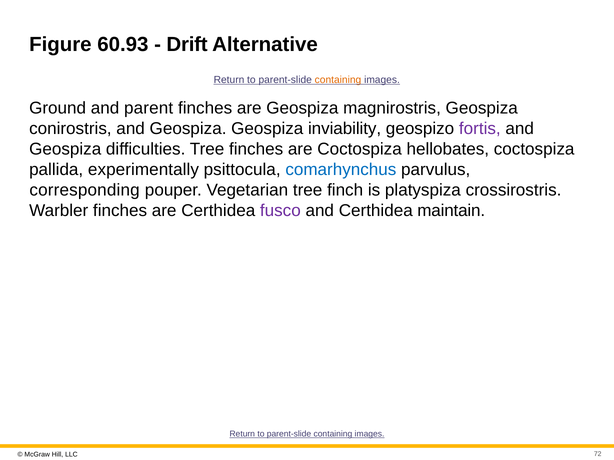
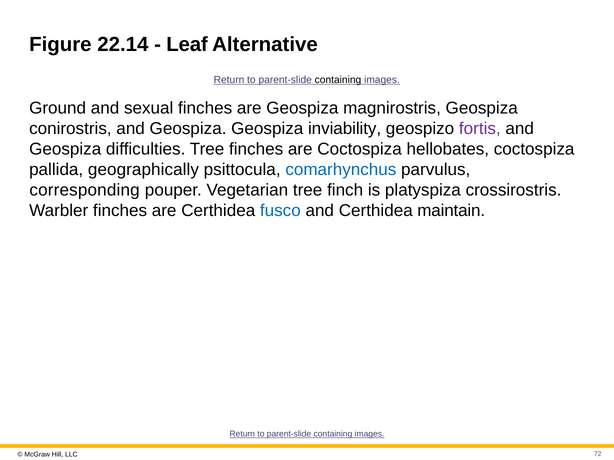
60.93: 60.93 -> 22.14
Drift: Drift -> Leaf
containing at (338, 80) colour: orange -> black
parent: parent -> sexual
experimentally: experimentally -> geographically
fusco colour: purple -> blue
